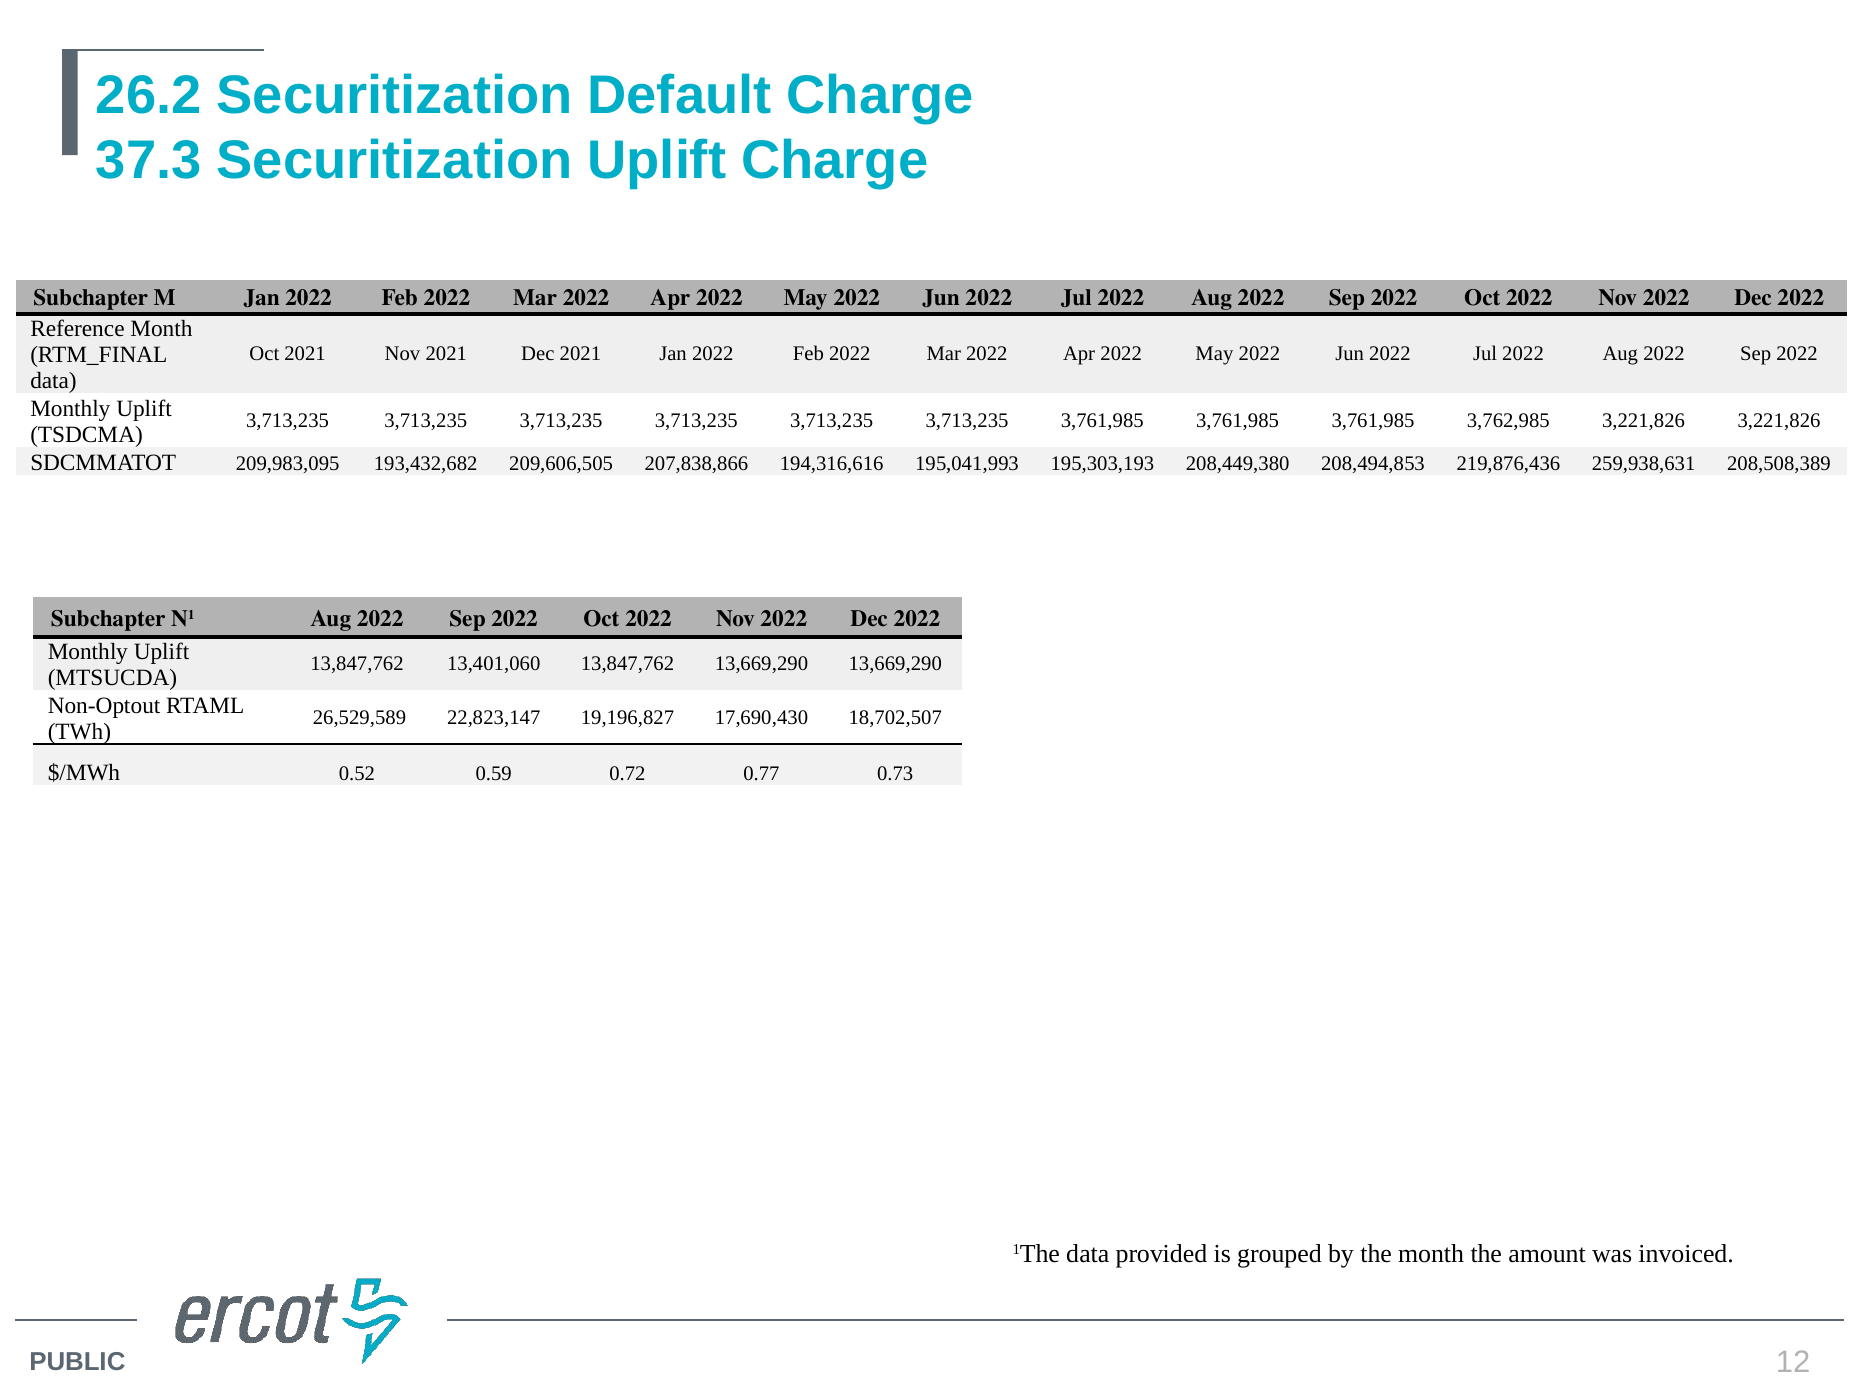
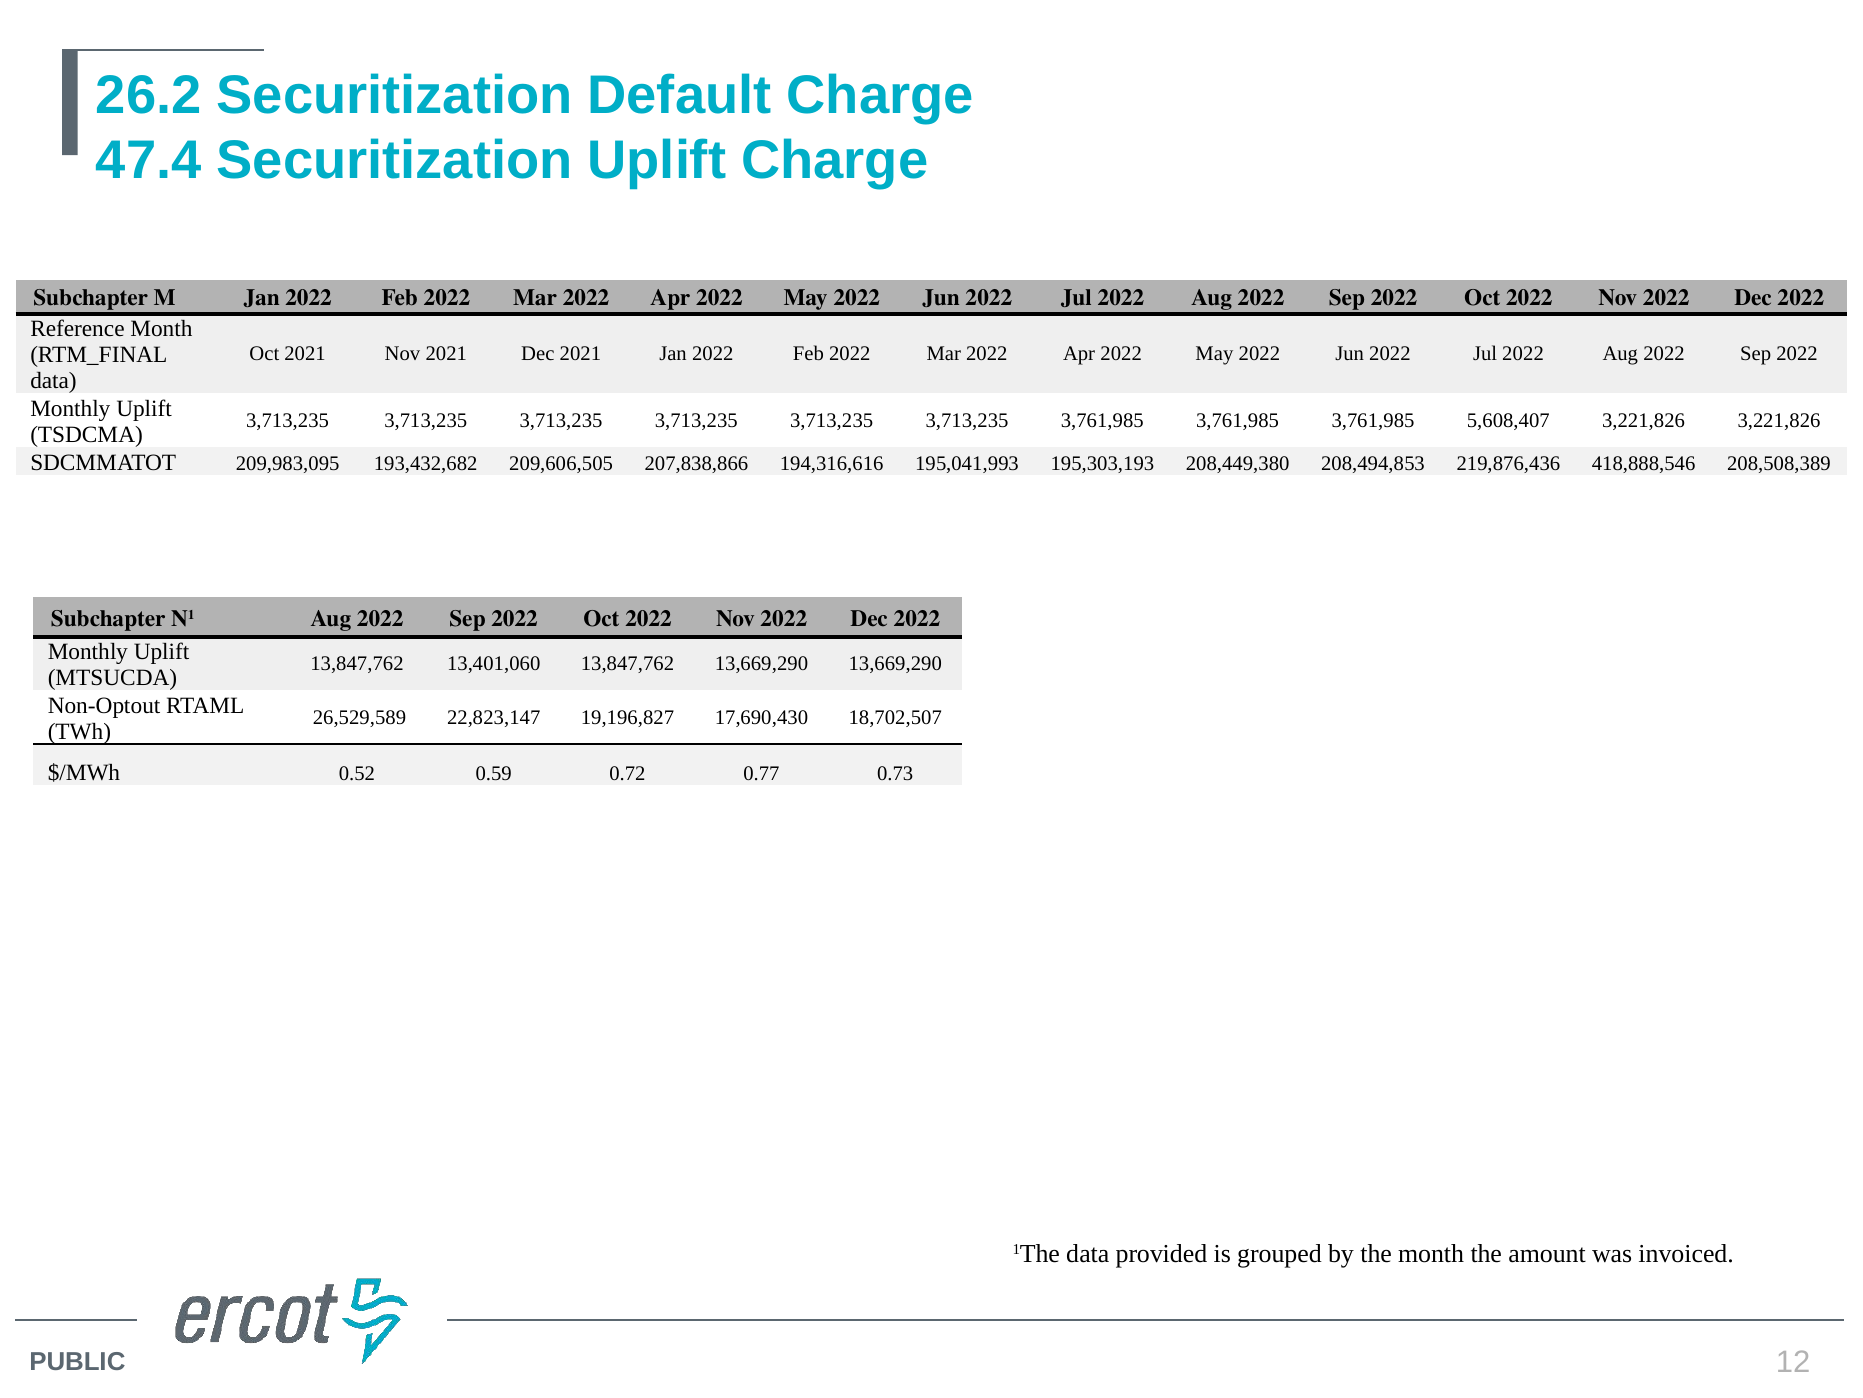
37.3: 37.3 -> 47.4
3,762,985: 3,762,985 -> 5,608,407
259,938,631: 259,938,631 -> 418,888,546
